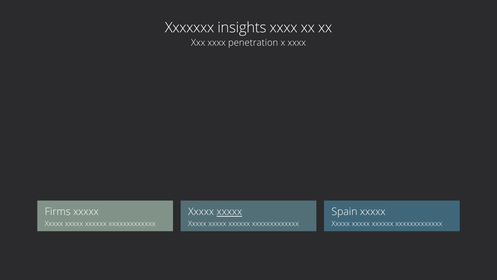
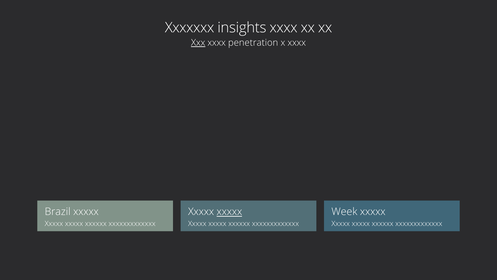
Xxx underline: none -> present
Firms: Firms -> Brazil
Spain: Spain -> Week
